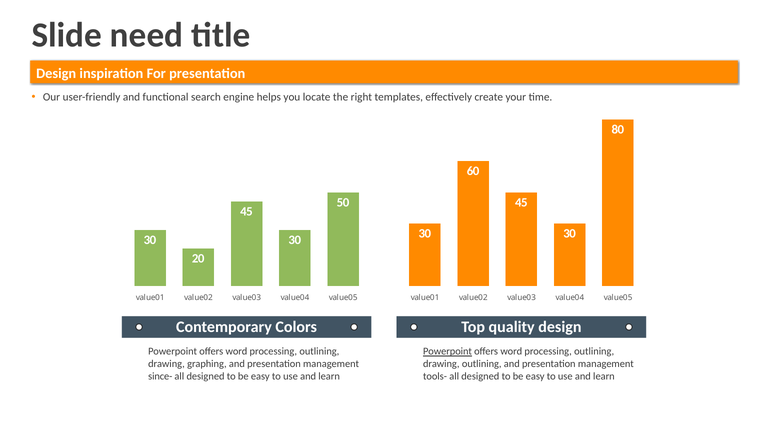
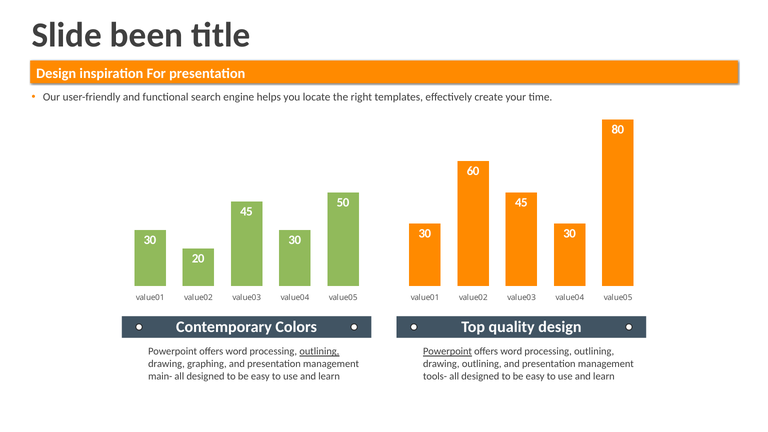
need: need -> been
outlining at (319, 351) underline: none -> present
since-: since- -> main-
